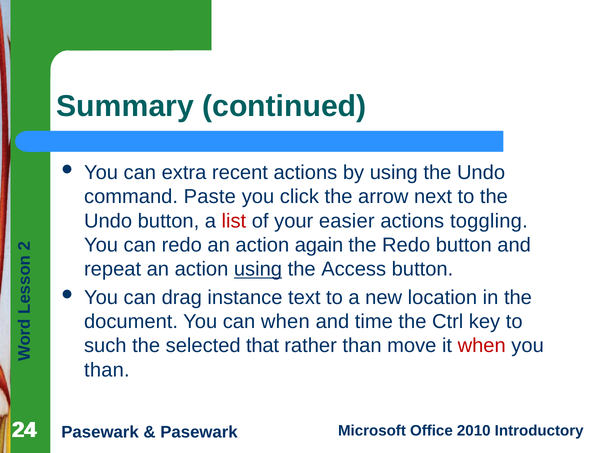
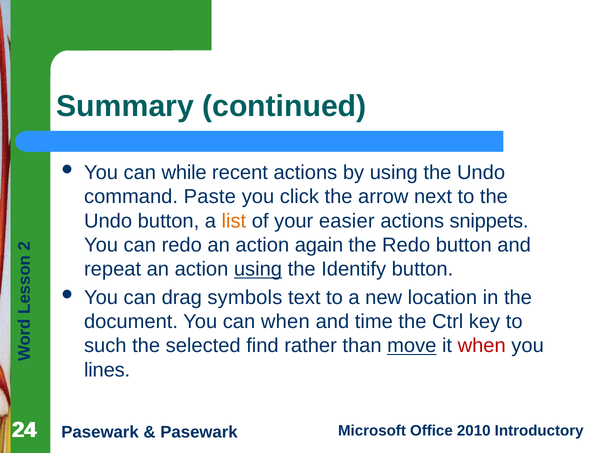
extra: extra -> while
list colour: red -> orange
toggling: toggling -> snippets
Access: Access -> Identify
instance: instance -> symbols
that: that -> find
move underline: none -> present
than at (107, 370): than -> lines
